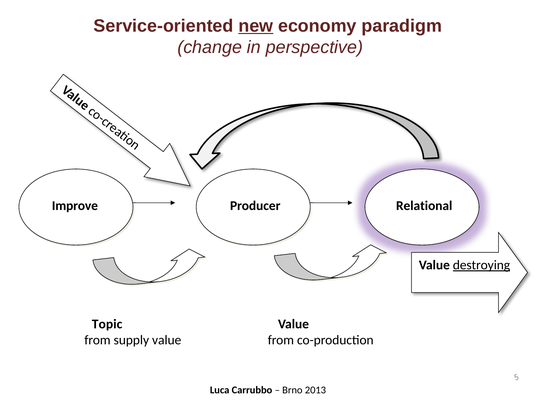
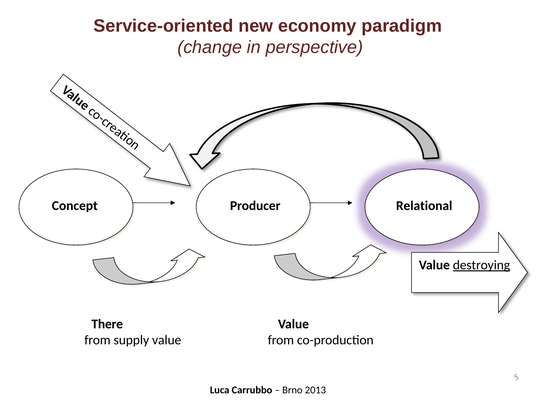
new underline: present -> none
Improve: Improve -> Concept
Topic: Topic -> There
